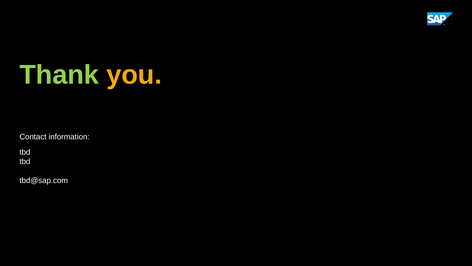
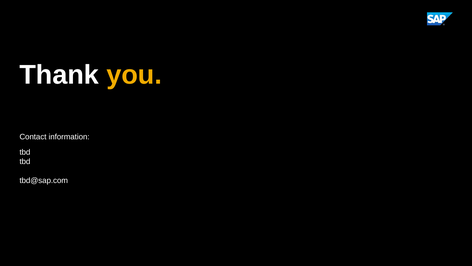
Thank colour: light green -> white
